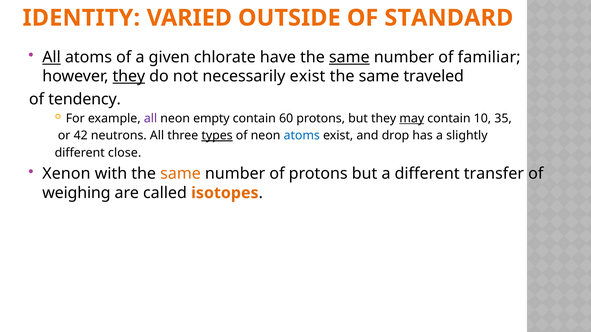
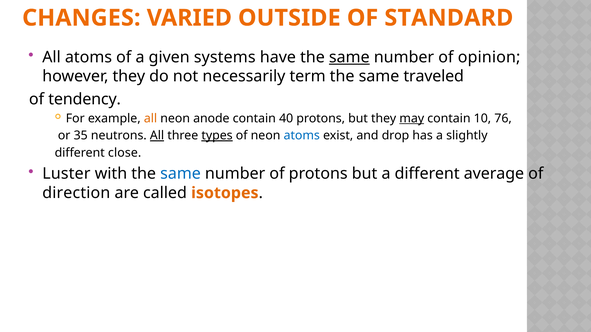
IDENTITY: IDENTITY -> CHANGES
All at (52, 57) underline: present -> none
chlorate: chlorate -> systems
familiar: familiar -> opinion
they at (129, 76) underline: present -> none
necessarily exist: exist -> term
all at (150, 119) colour: purple -> orange
empty: empty -> anode
60: 60 -> 40
35: 35 -> 76
42: 42 -> 35
All at (157, 136) underline: none -> present
Xenon: Xenon -> Luster
same at (181, 174) colour: orange -> blue
transfer: transfer -> average
weighing: weighing -> direction
